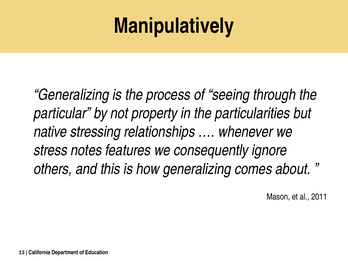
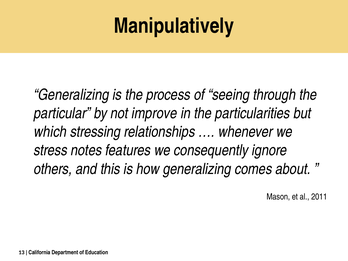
property: property -> improve
native: native -> which
